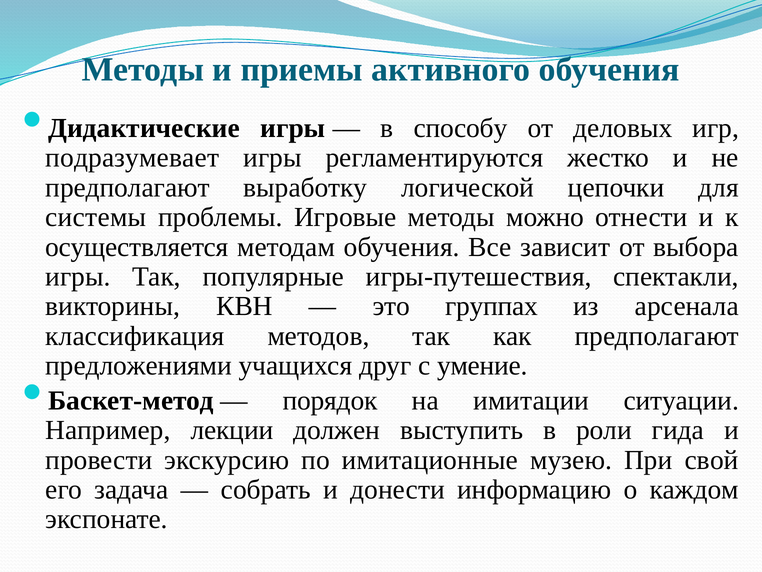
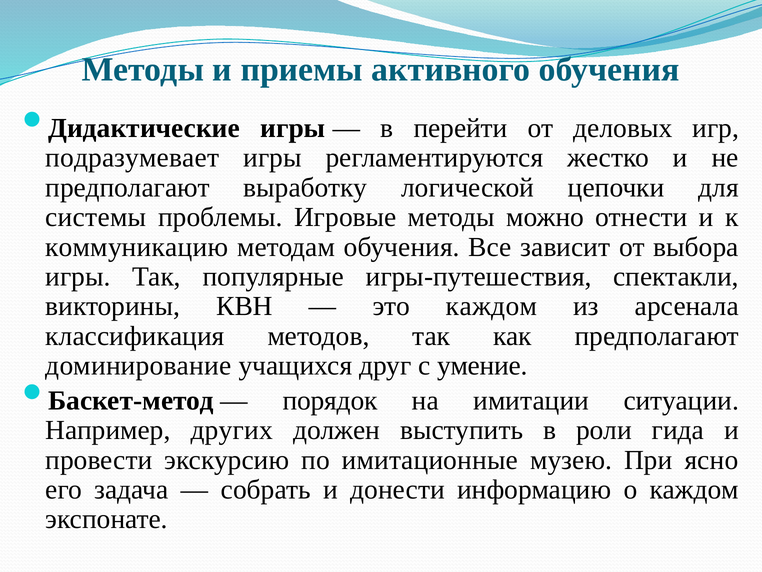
способу: способу -> перейти
осуществляется: осуществляется -> коммуникацию
это группах: группах -> каждом
предложениями: предложениями -> доминирование
лекции: лекции -> других
свой: свой -> ясно
